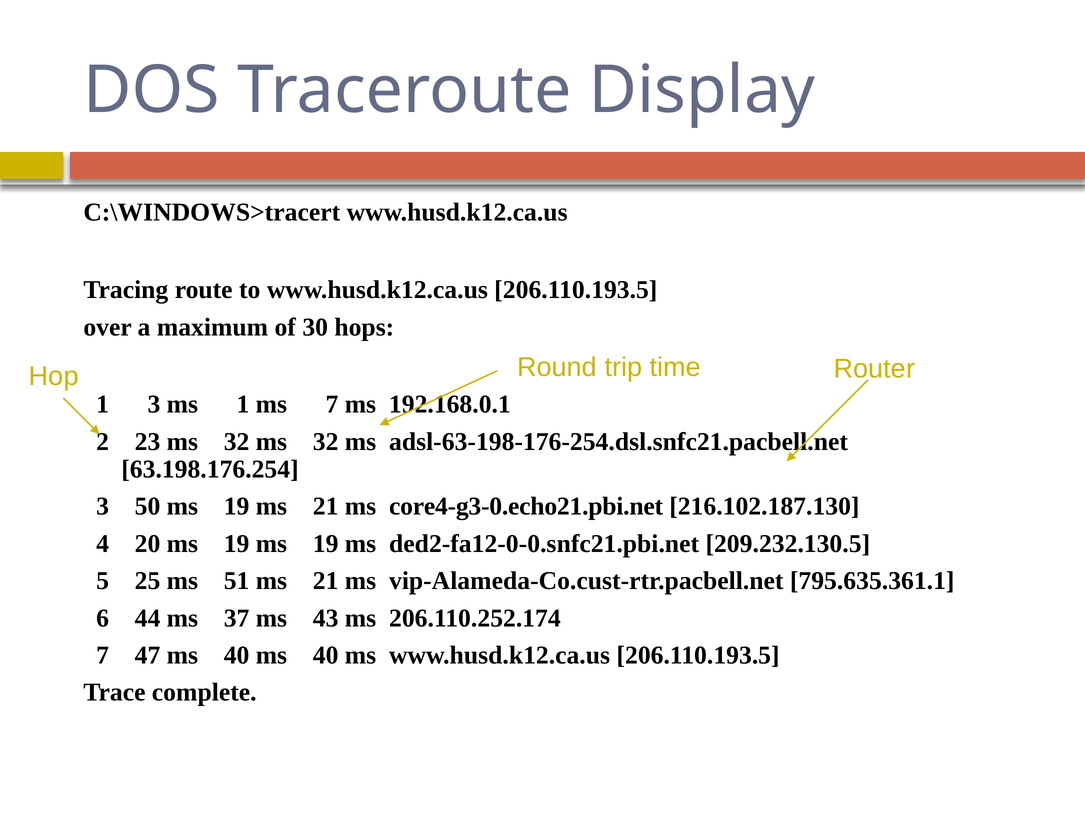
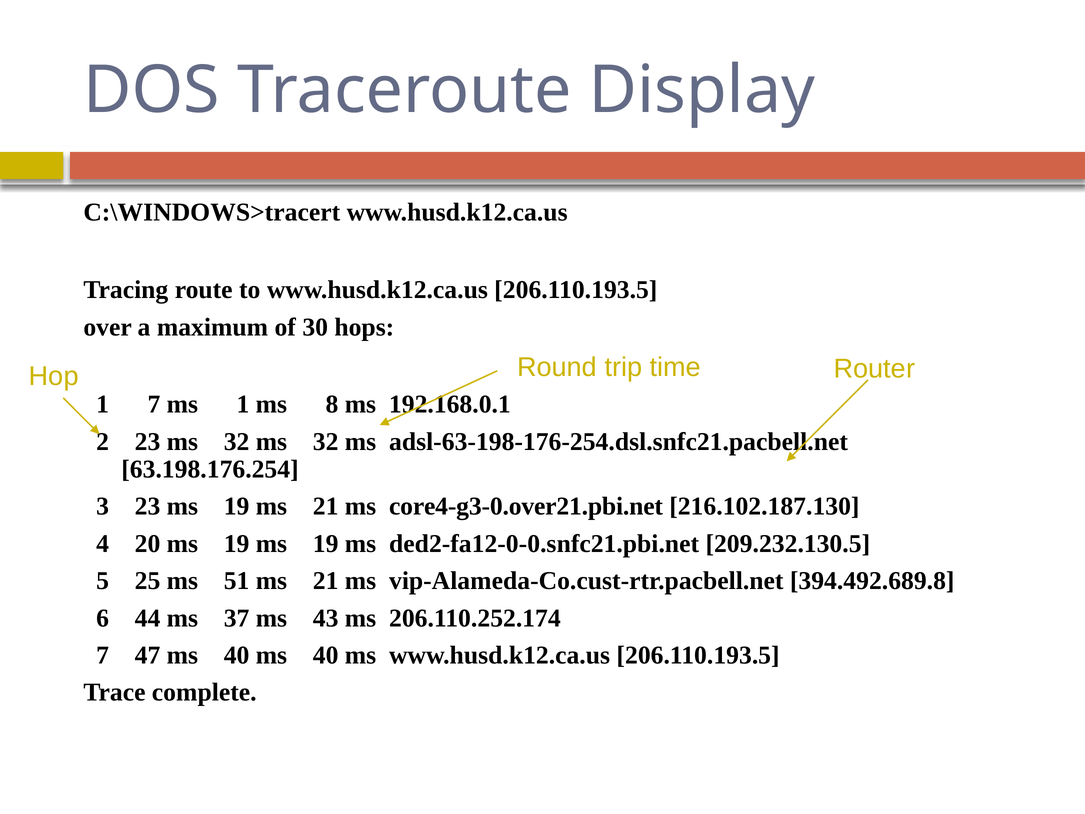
1 3: 3 -> 7
ms 7: 7 -> 8
3 50: 50 -> 23
core4-g3-0.echo21.pbi.net: core4-g3-0.echo21.pbi.net -> core4-g3-0.over21.pbi.net
795.635.361.1: 795.635.361.1 -> 394.492.689.8
